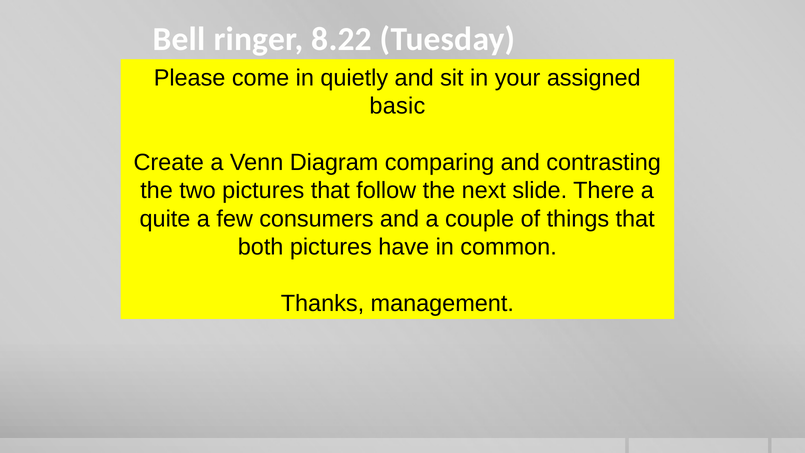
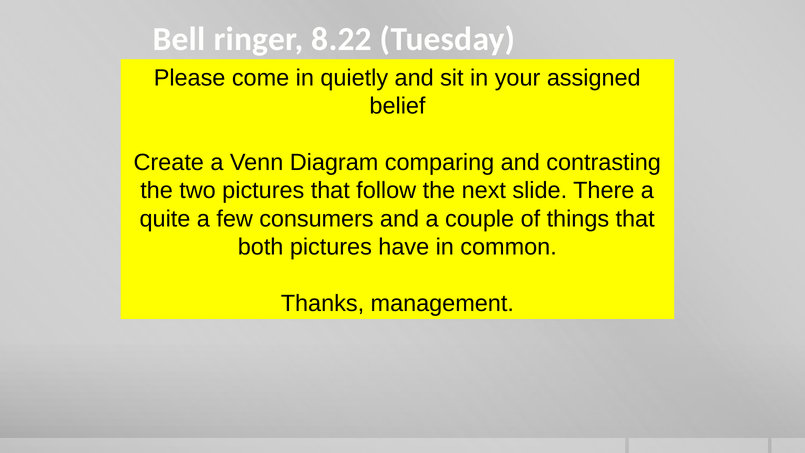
basic: basic -> belief
